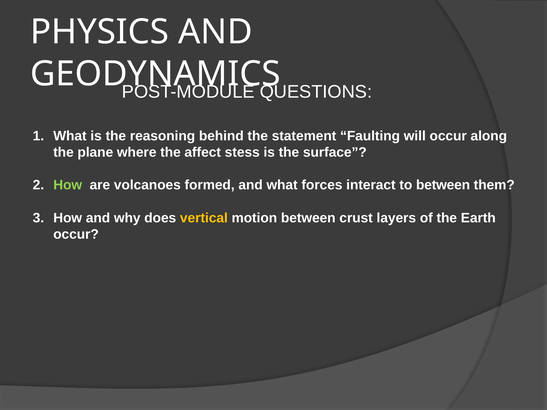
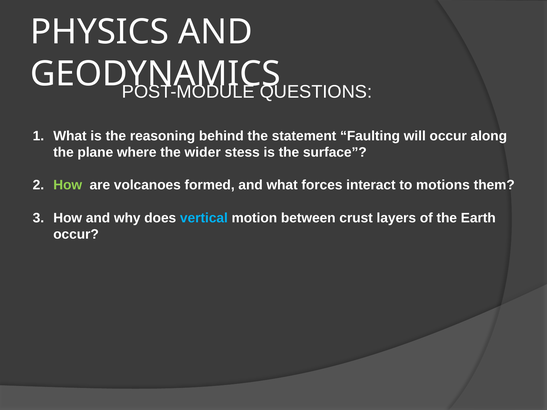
affect: affect -> wider
to between: between -> motions
vertical colour: yellow -> light blue
